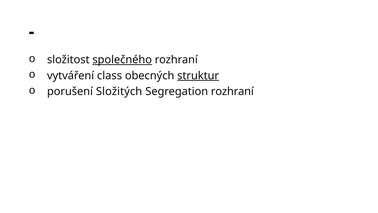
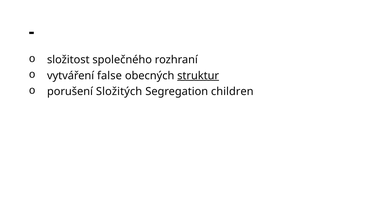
společného underline: present -> none
class: class -> false
Segregation rozhraní: rozhraní -> children
